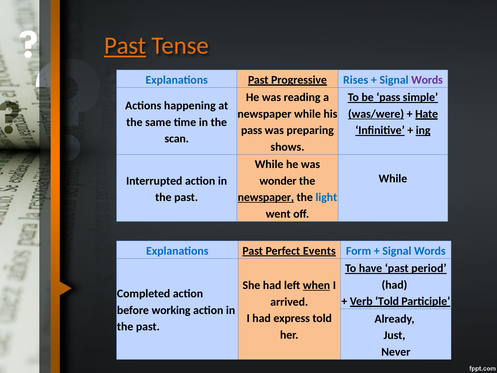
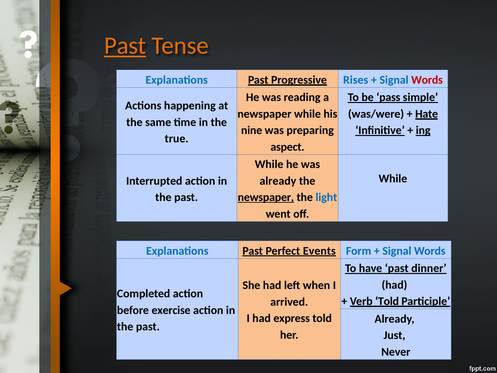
Words at (427, 80) colour: purple -> red
was/were underline: present -> none
pass at (252, 130): pass -> nine
scan: scan -> true
shows: shows -> aspect
wonder at (278, 181): wonder -> already
period: period -> dinner
when underline: present -> none
working: working -> exercise
